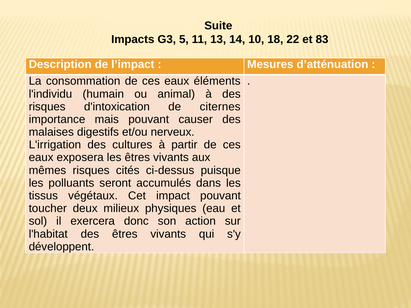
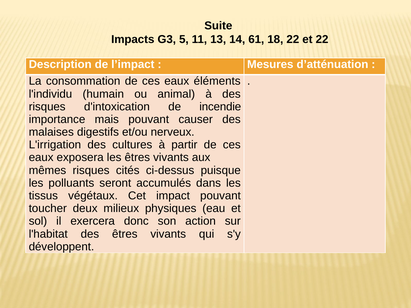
10: 10 -> 61
et 83: 83 -> 22
citernes: citernes -> incendie
